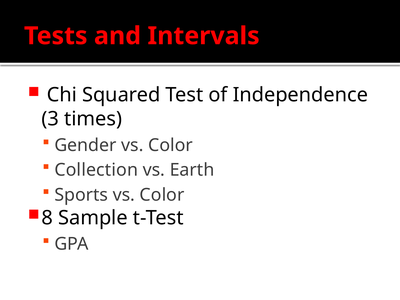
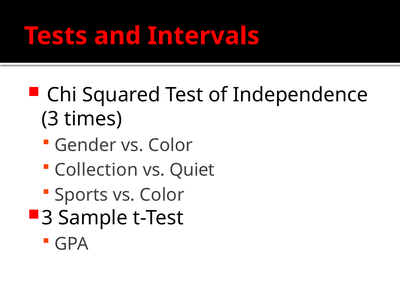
Earth: Earth -> Quiet
8 at (47, 218): 8 -> 3
